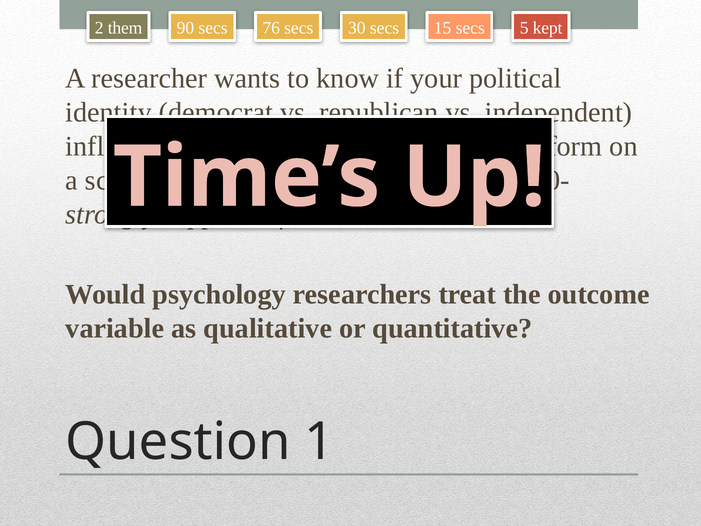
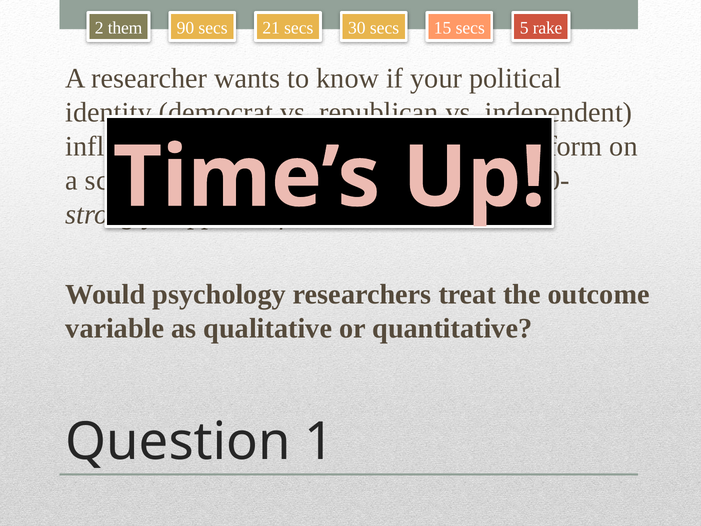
76: 76 -> 21
kept: kept -> rake
